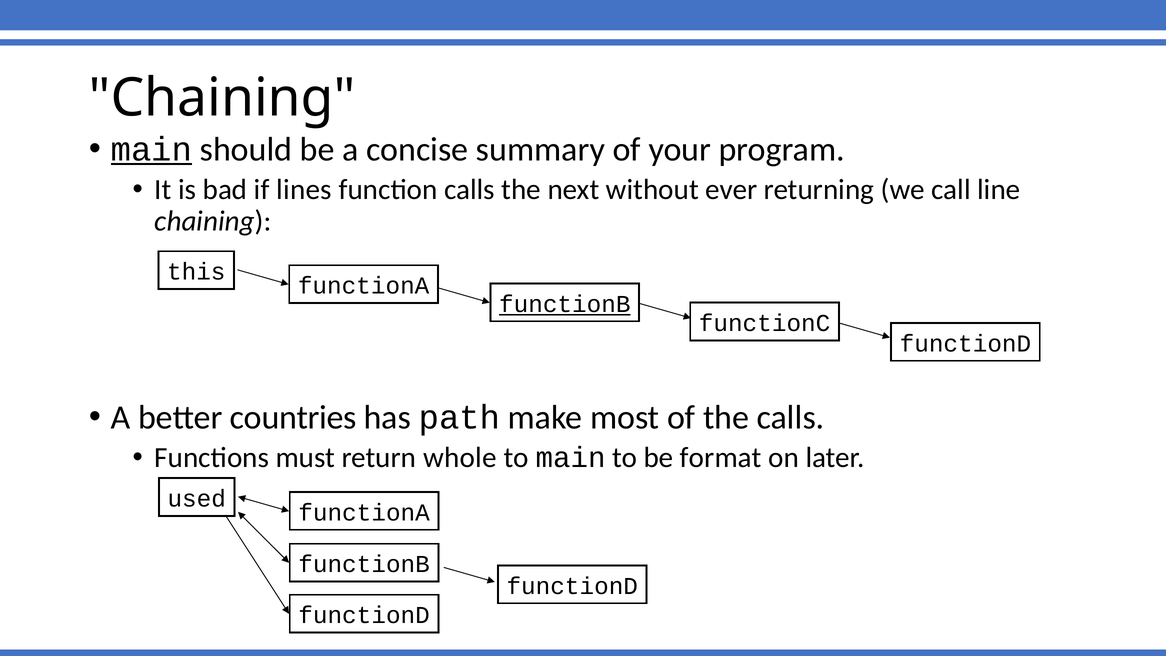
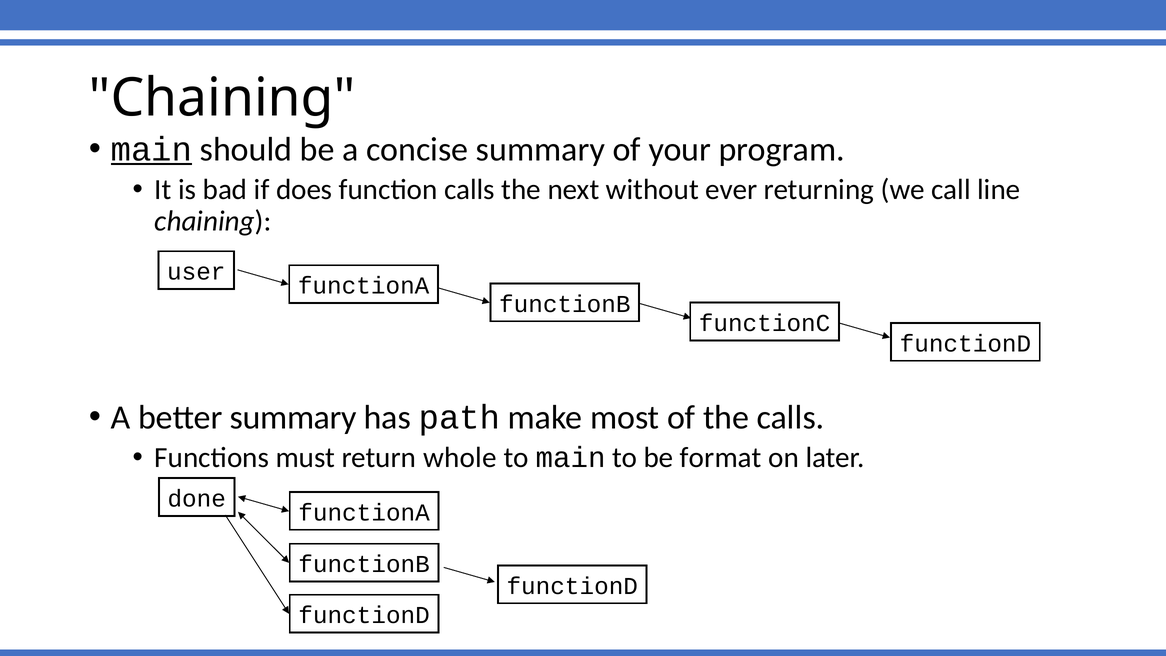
lines: lines -> does
this: this -> user
functionB at (565, 304) underline: present -> none
better countries: countries -> summary
used: used -> done
